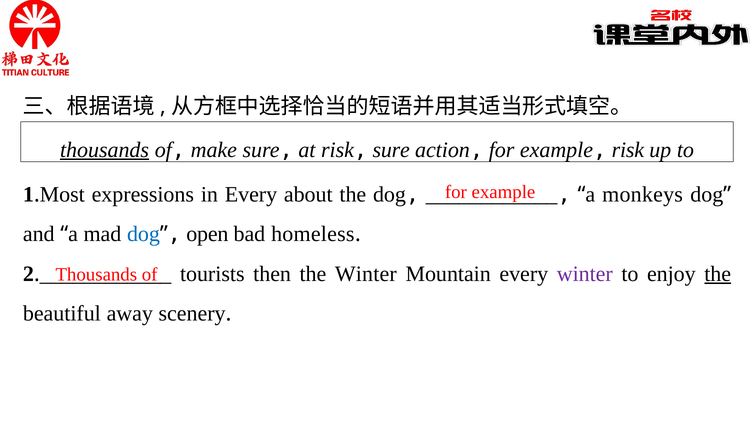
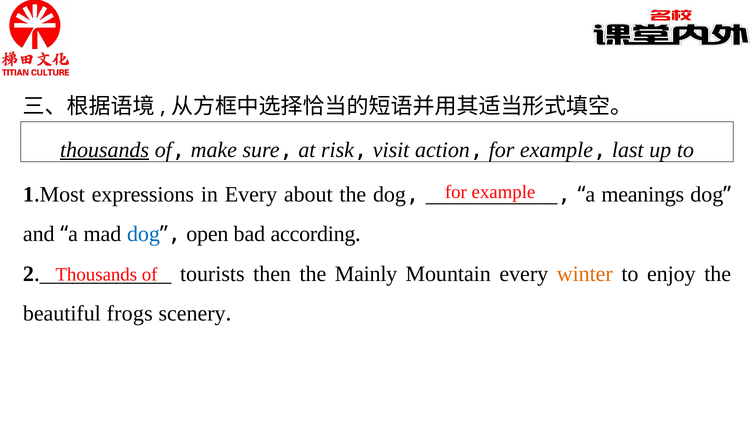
risk sure: sure -> visit
example risk: risk -> last
monkeys: monkeys -> meanings
homeless: homeless -> according
the Winter: Winter -> Mainly
winter at (585, 274) colour: purple -> orange
the at (718, 274) underline: present -> none
away: away -> frogs
